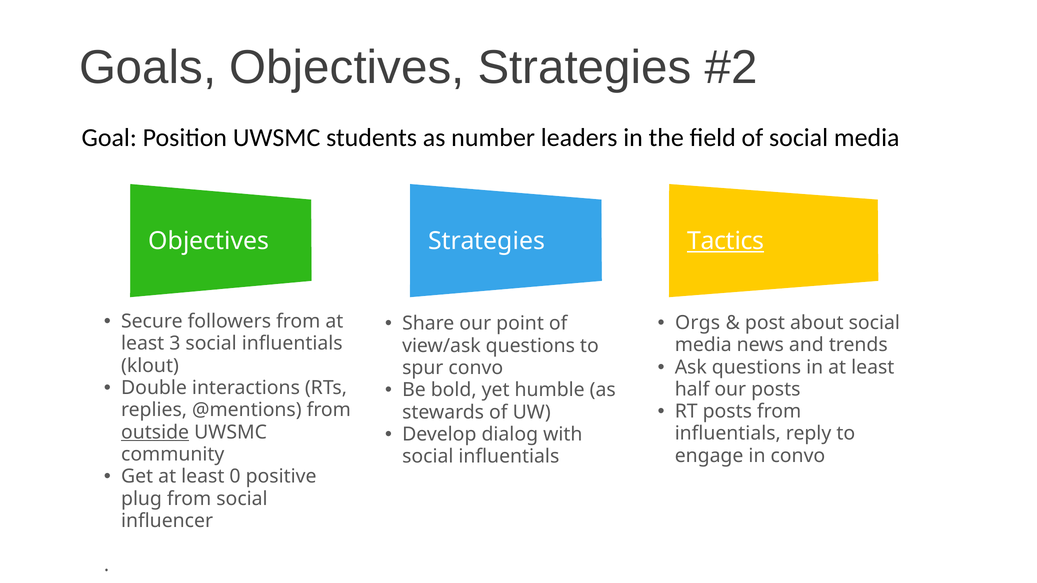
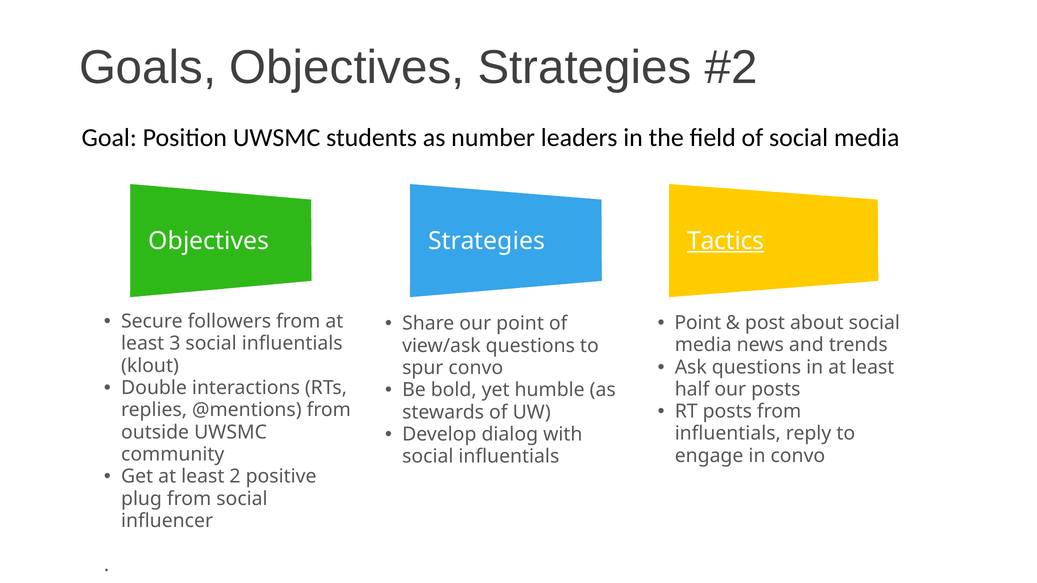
Orgs at (698, 323): Orgs -> Point
outside underline: present -> none
least 0: 0 -> 2
